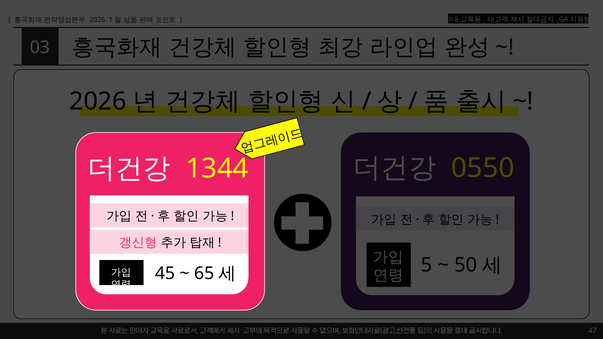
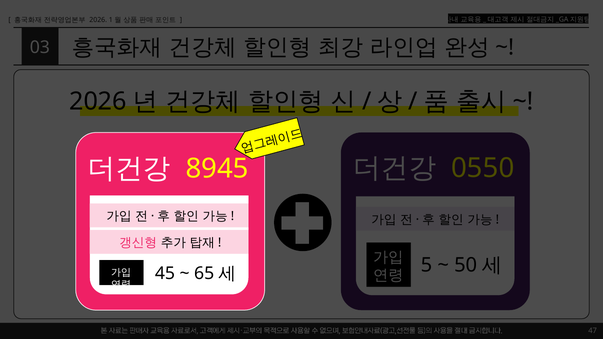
1344: 1344 -> 8945
